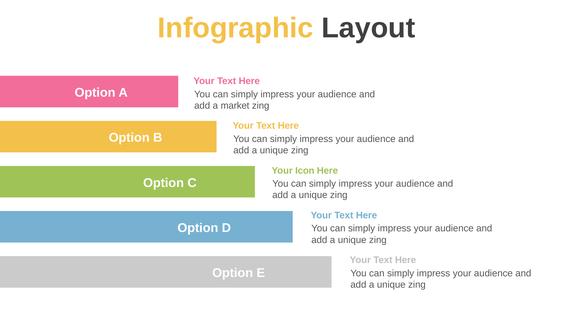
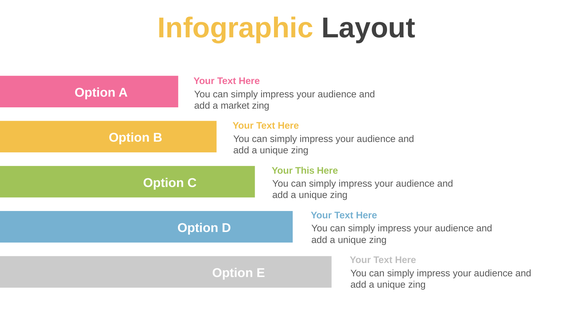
Icon: Icon -> This
